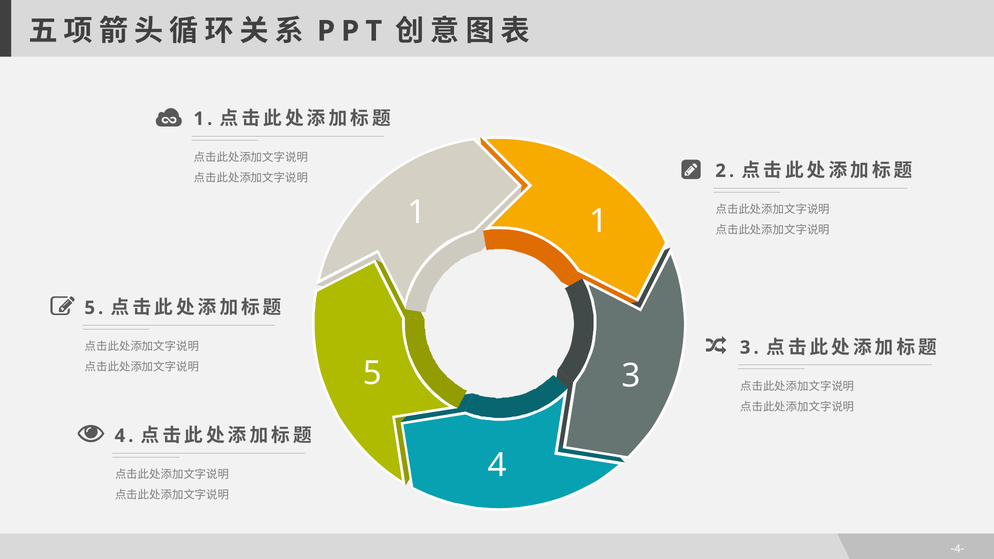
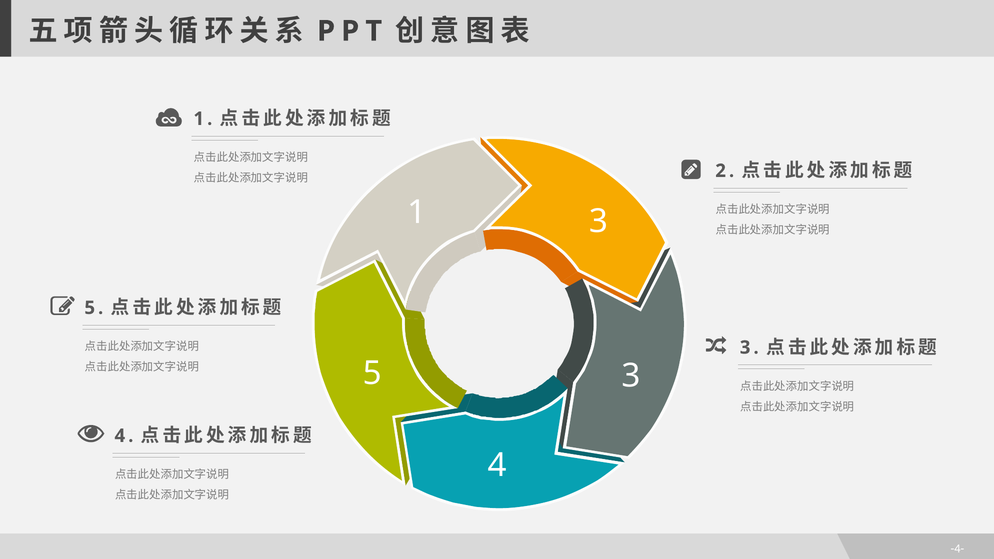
1 1: 1 -> 3
